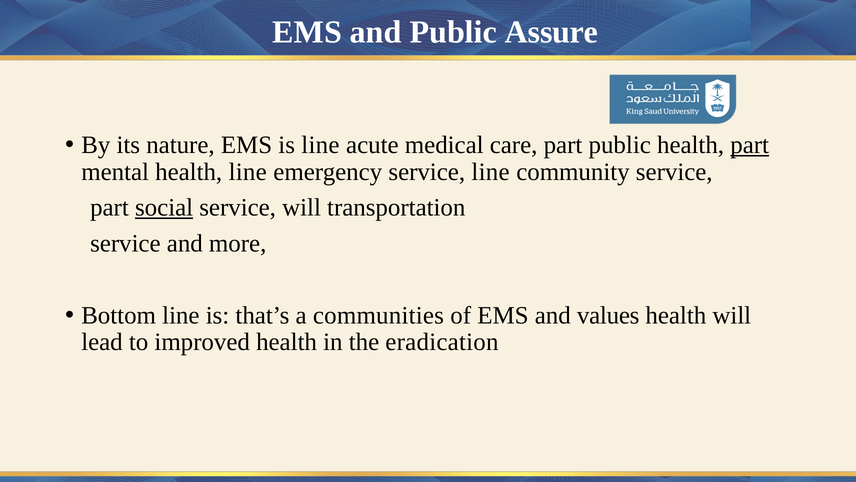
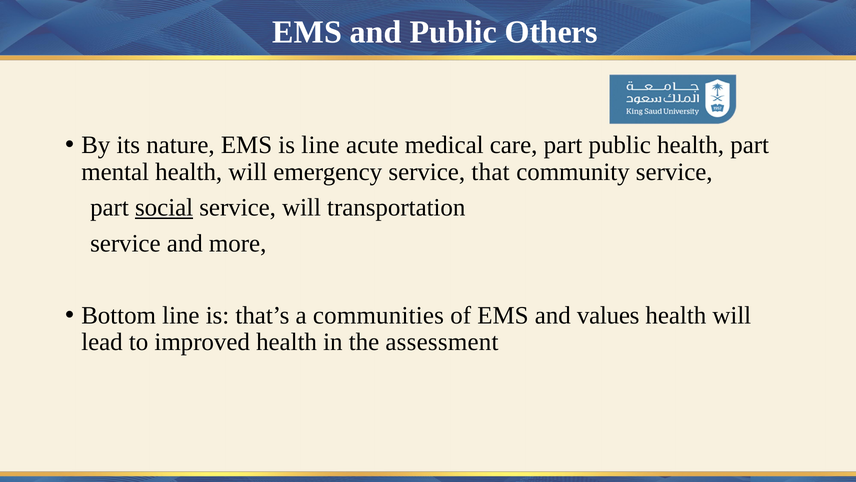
Assure: Assure -> Others
part at (750, 145) underline: present -> none
mental health line: line -> will
service line: line -> that
eradication: eradication -> assessment
